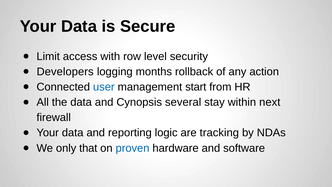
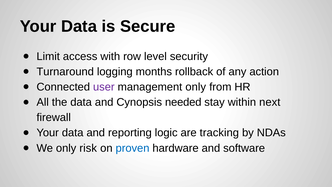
Developers: Developers -> Turnaround
user colour: blue -> purple
management start: start -> only
several: several -> needed
that: that -> risk
